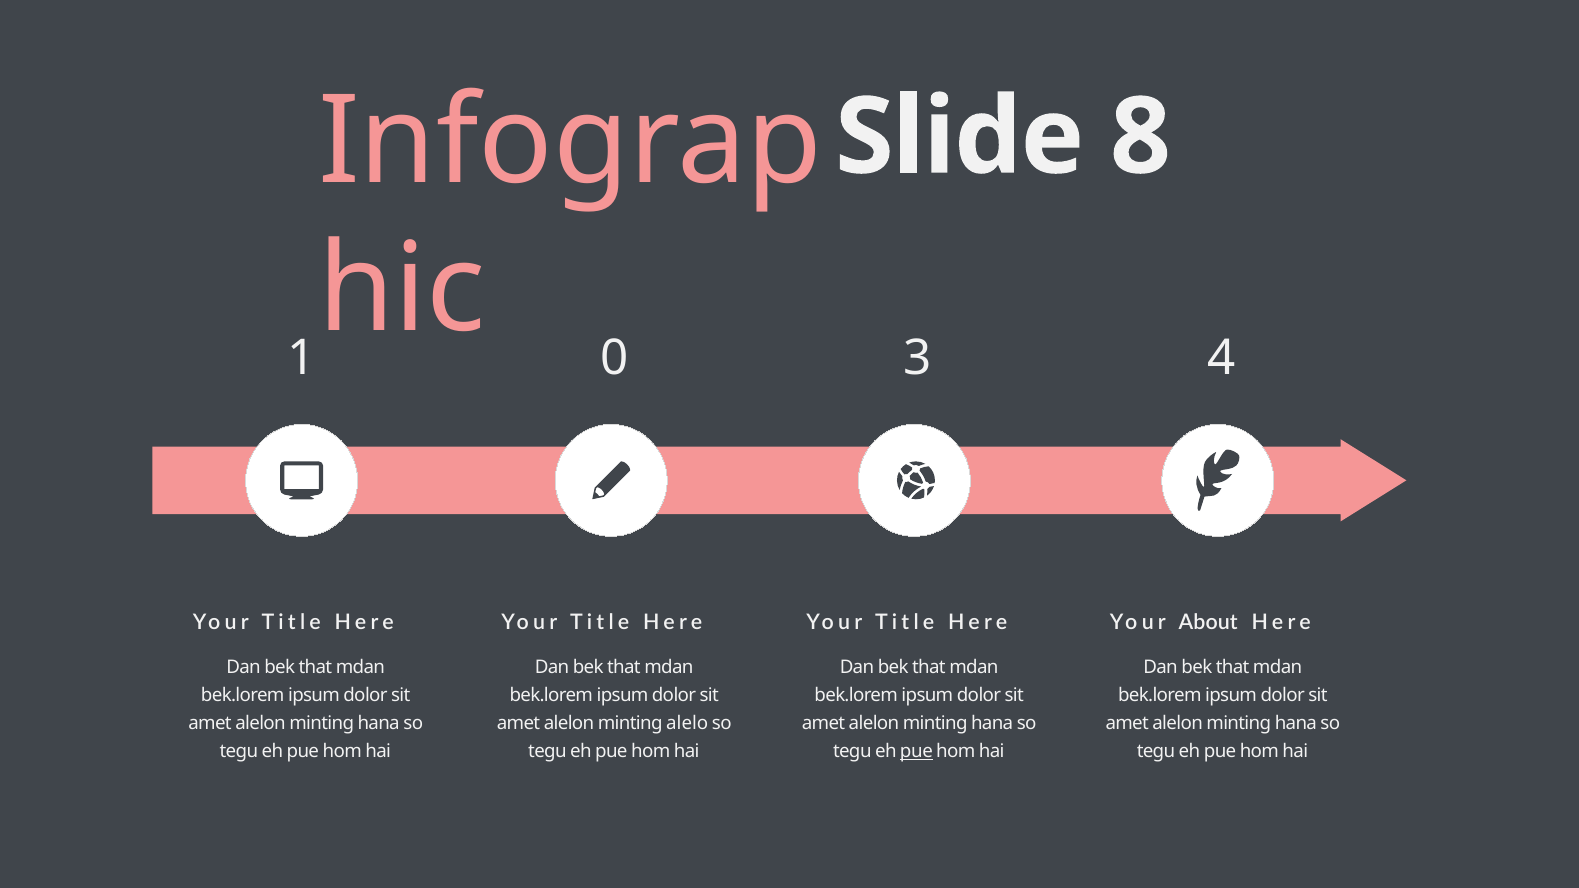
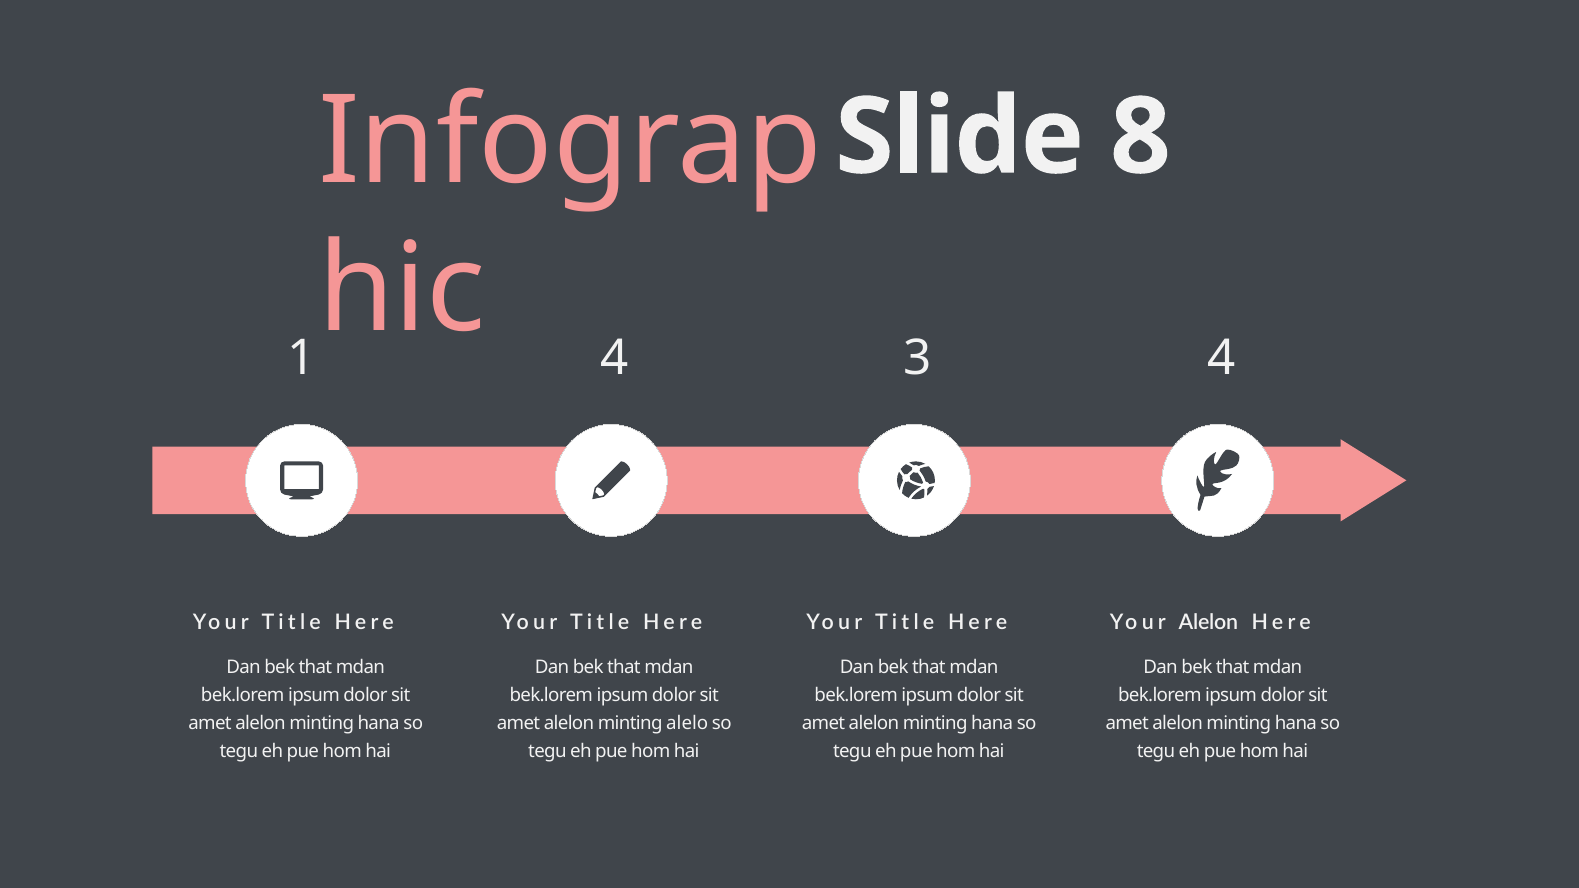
1 0: 0 -> 4
Your About: About -> Alelon
pue at (916, 752) underline: present -> none
